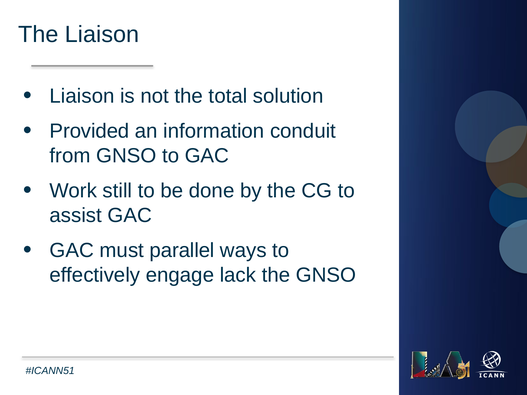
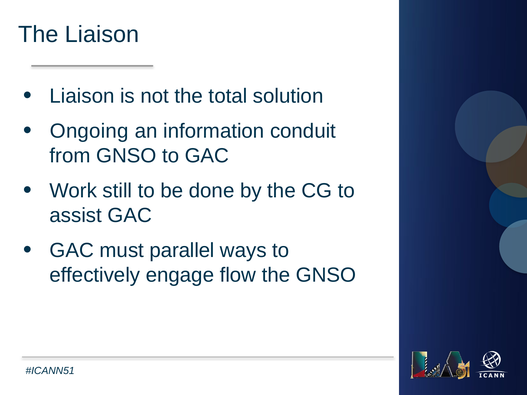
Provided: Provided -> Ongoing
lack: lack -> flow
